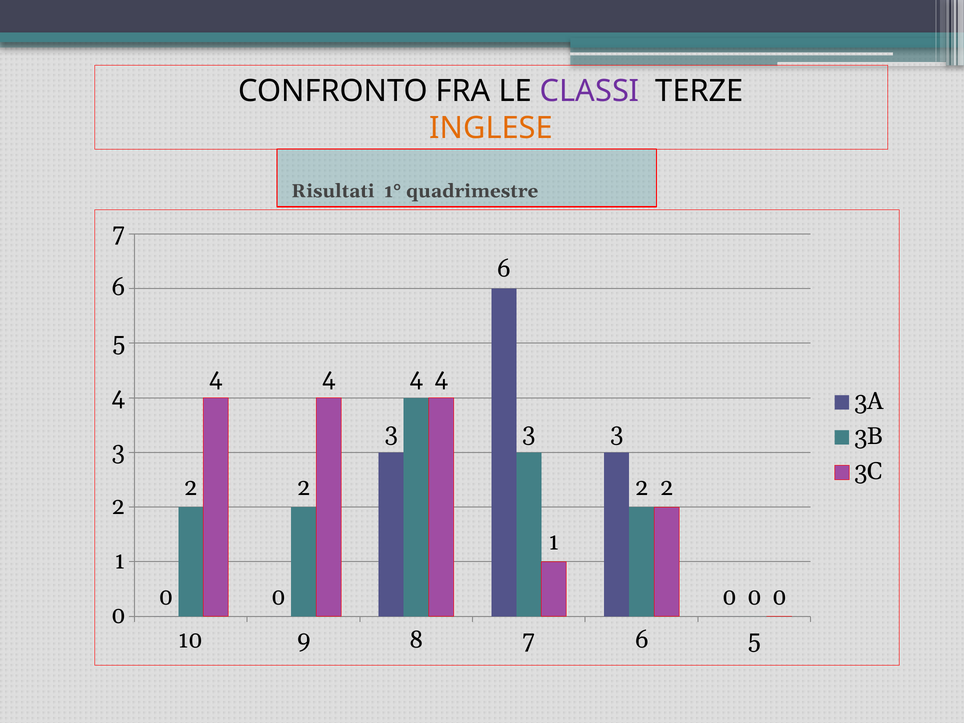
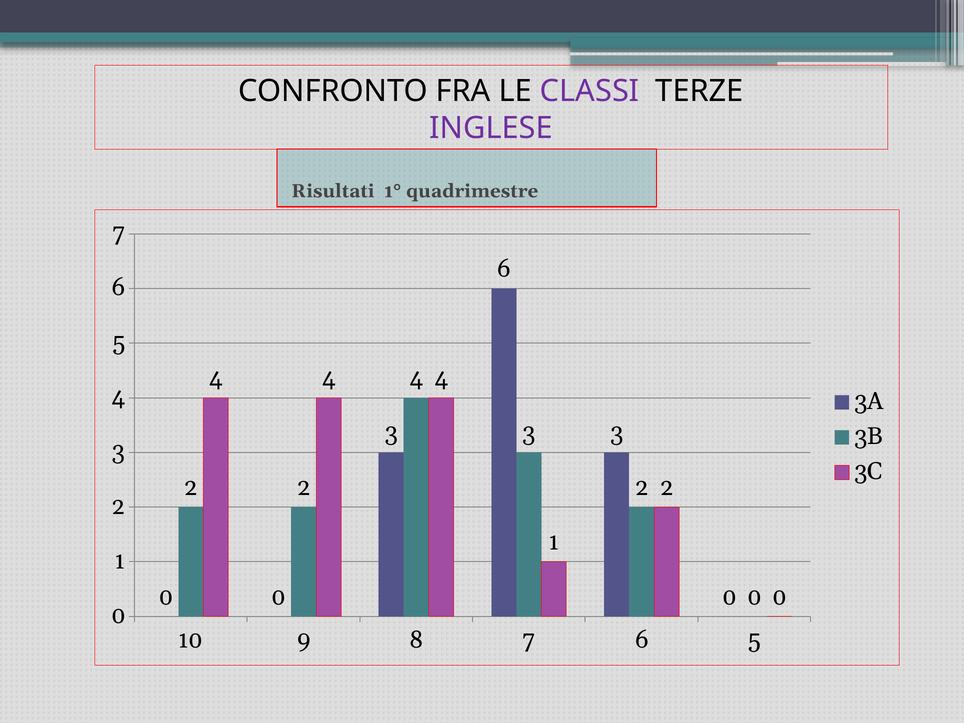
INGLESE colour: orange -> purple
